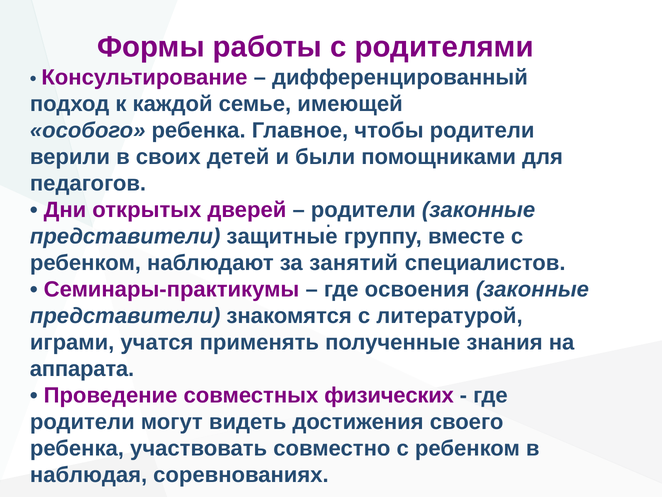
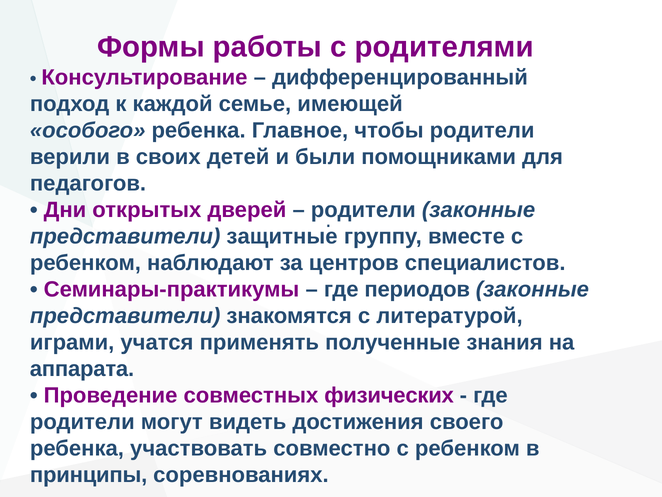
занятий: занятий -> центров
освоения: освоения -> периодов
наблюдая: наблюдая -> принципы
